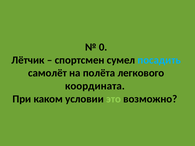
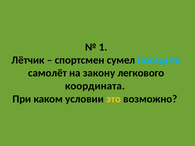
0: 0 -> 1
полёта: полёта -> закону
это colour: light green -> yellow
